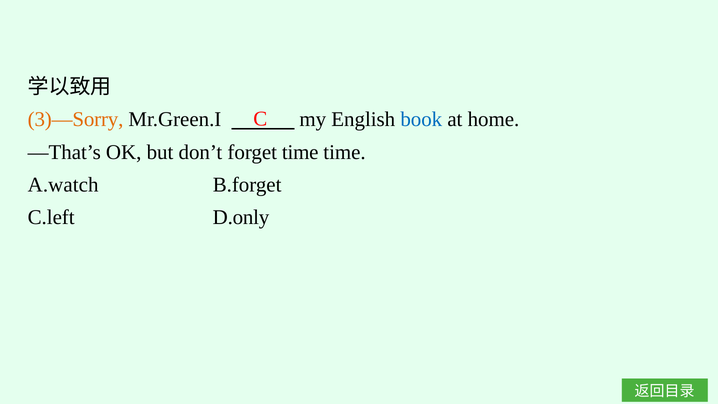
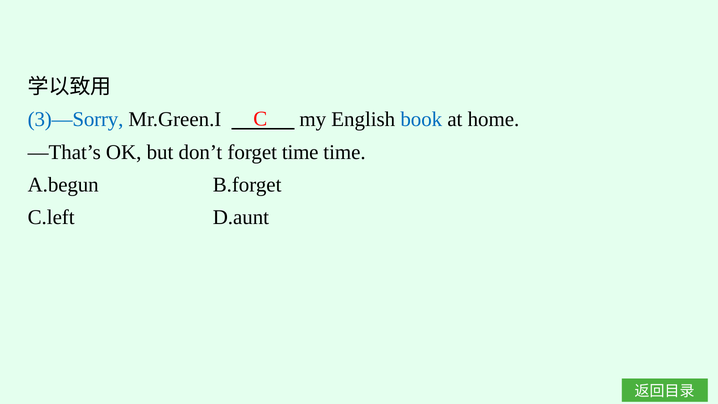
3)—Sorry colour: orange -> blue
A.watch: A.watch -> A.begun
D.only: D.only -> D.aunt
